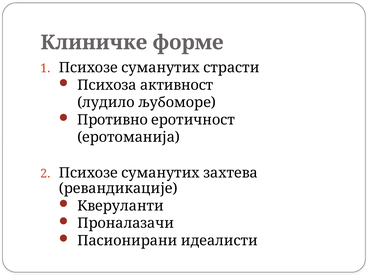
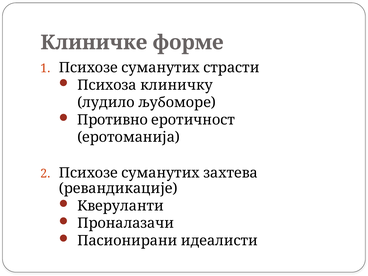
активност: активност -> клиничку
